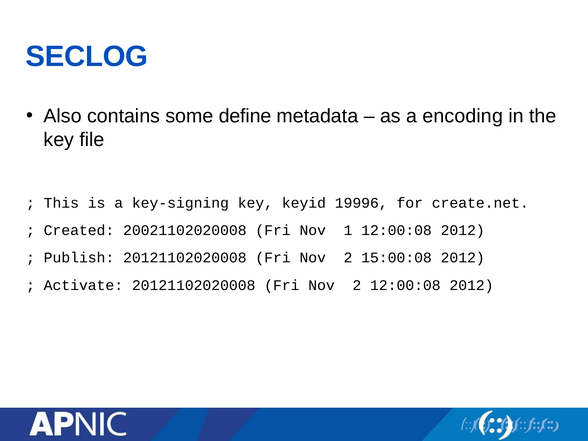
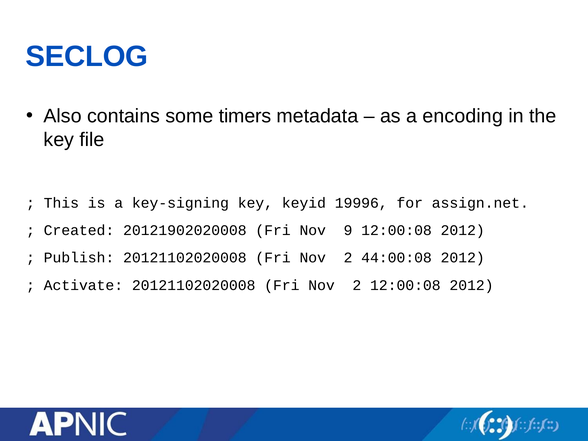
define: define -> timers
create.net: create.net -> assign.net
20021102020008: 20021102020008 -> 20121902020008
1: 1 -> 9
15:00:08: 15:00:08 -> 44:00:08
